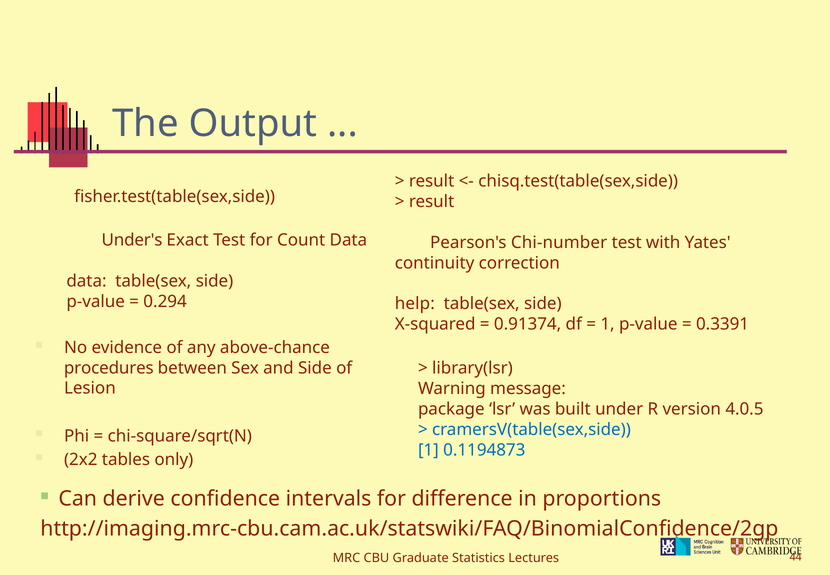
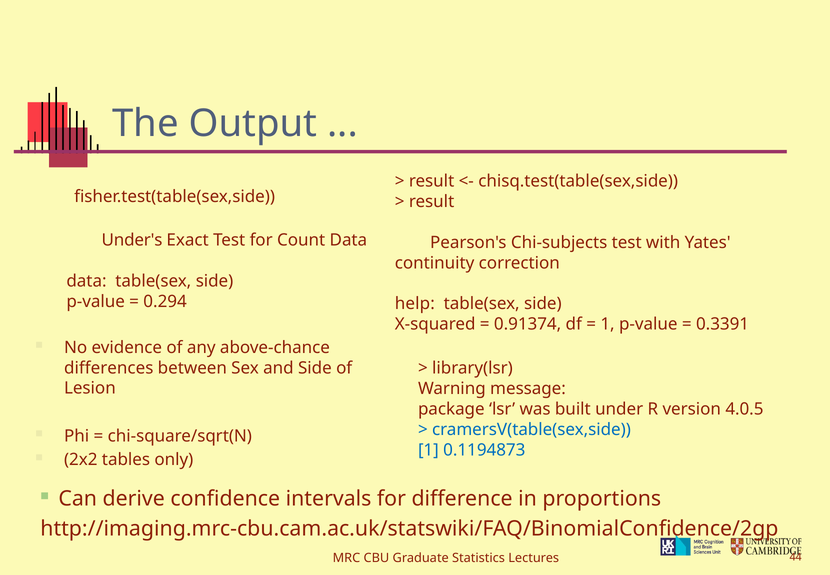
Chi-number: Chi-number -> Chi-subjects
procedures: procedures -> differences
